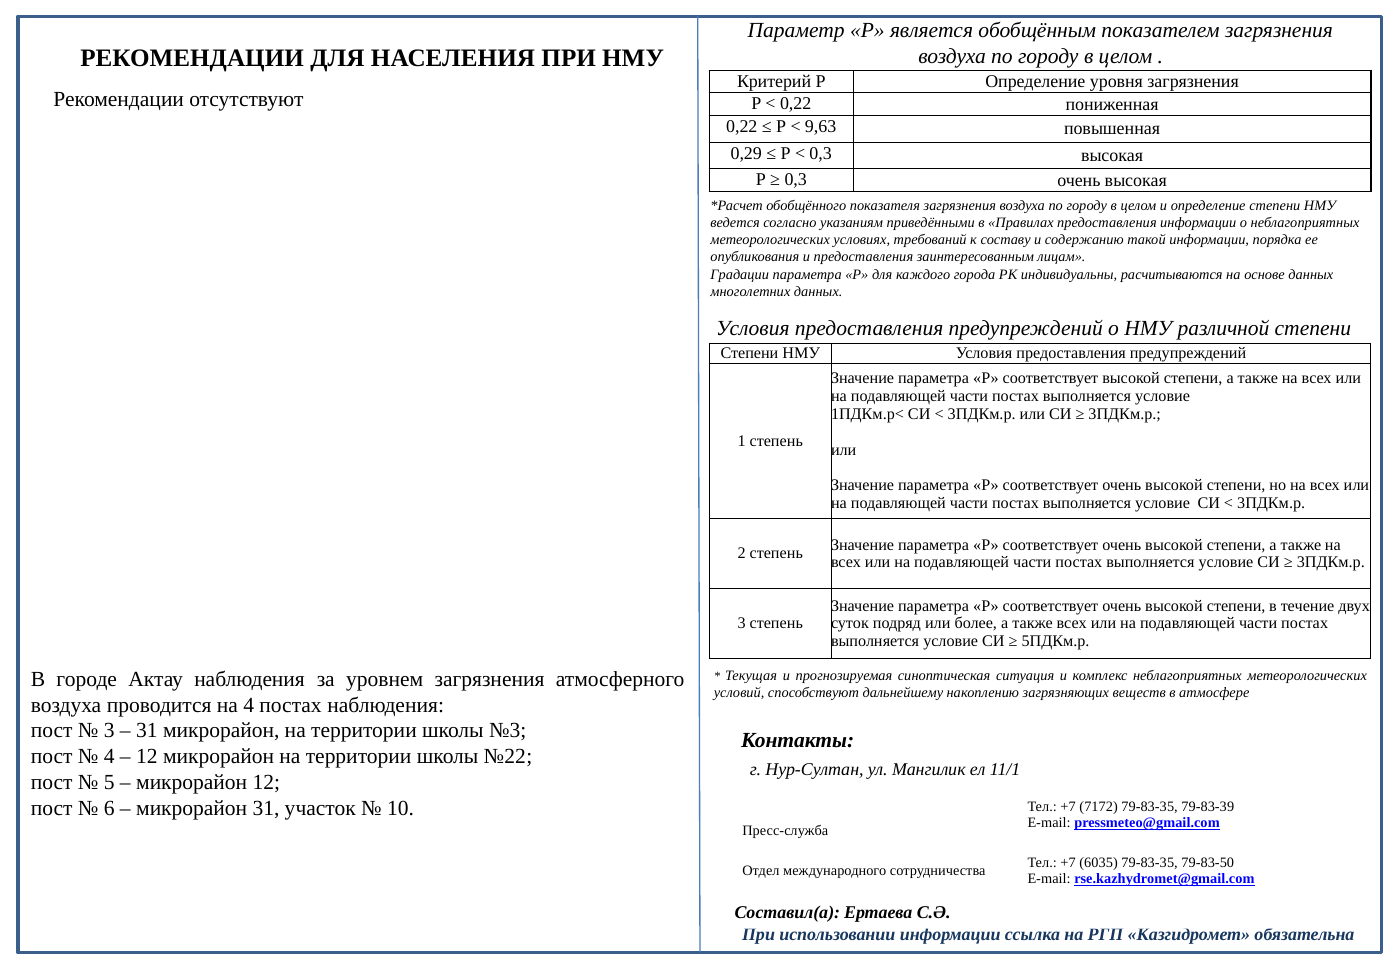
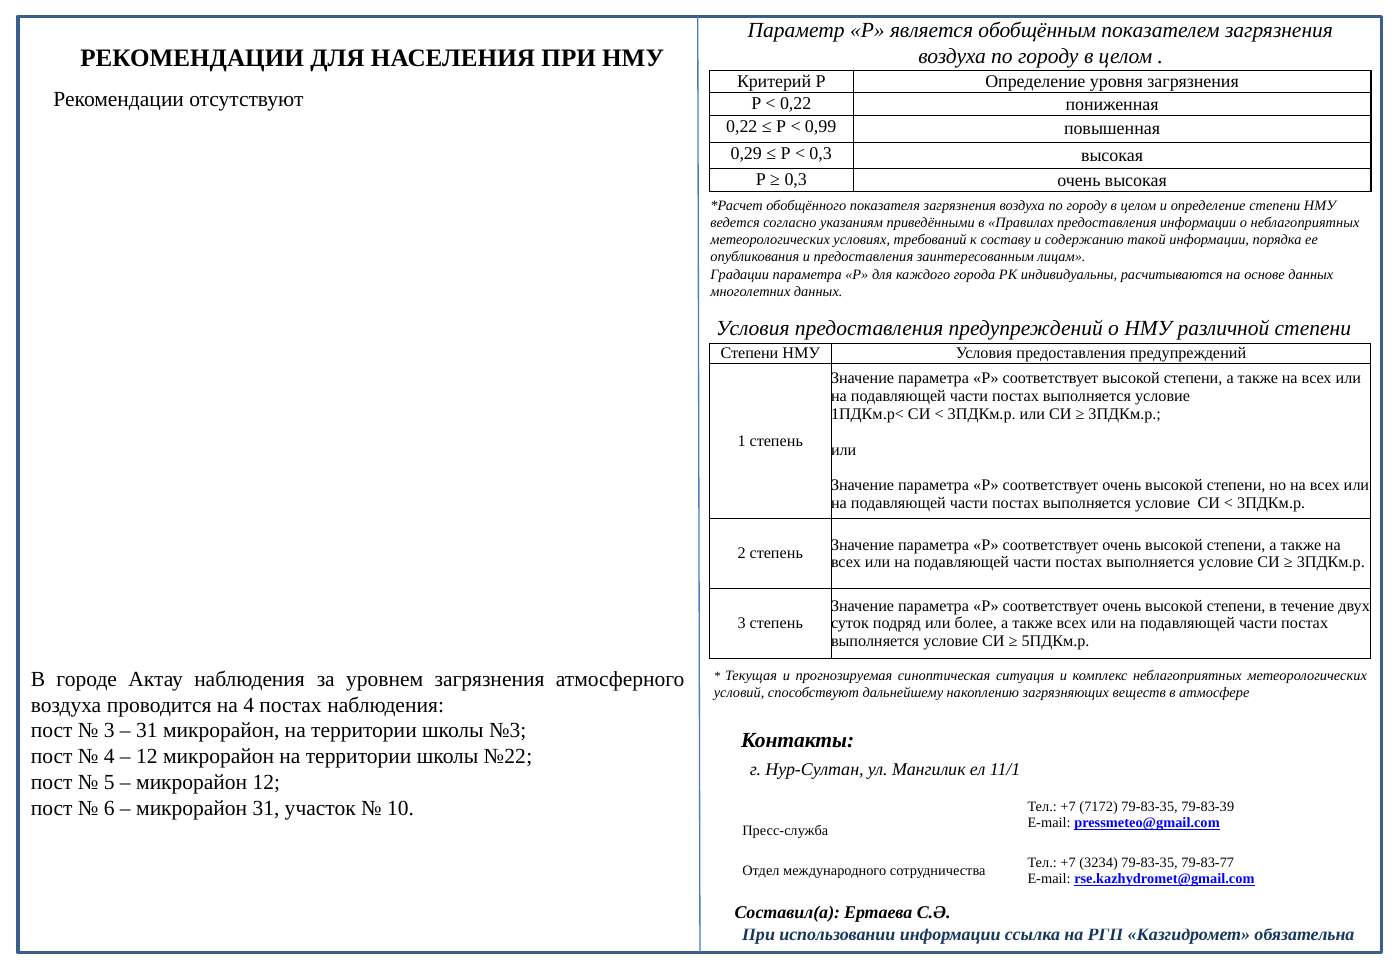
9,63: 9,63 -> 0,99
6035: 6035 -> 3234
79-83-50: 79-83-50 -> 79-83-77
